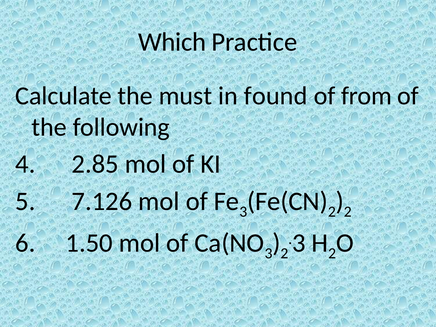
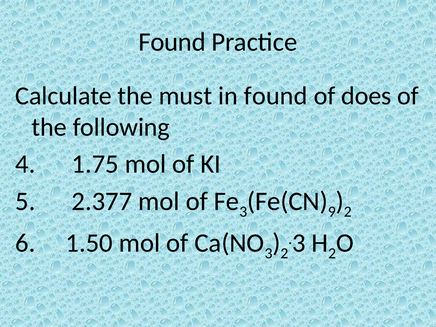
Which at (172, 42): Which -> Found
from: from -> does
2.85: 2.85 -> 1.75
7.126: 7.126 -> 2.377
2 at (332, 212): 2 -> 9
